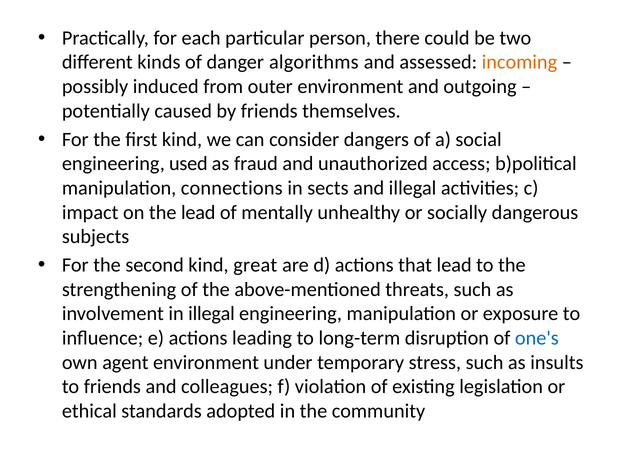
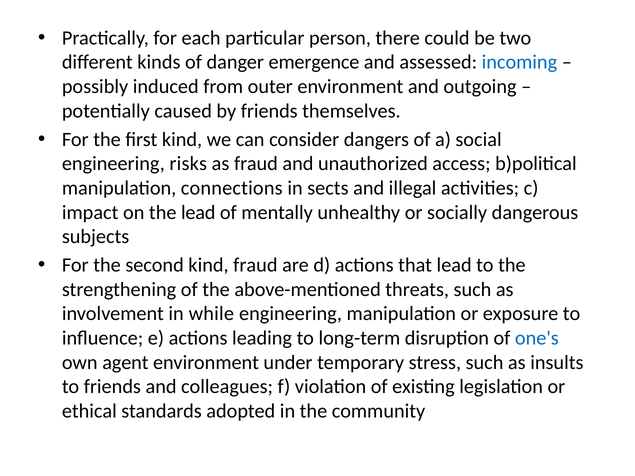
algorithms: algorithms -> emergence
incoming colour: orange -> blue
used: used -> risks
kind great: great -> fraud
in illegal: illegal -> while
